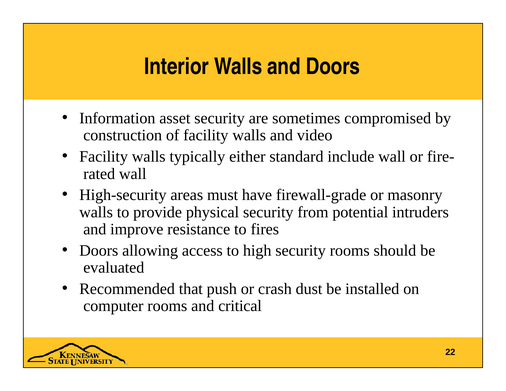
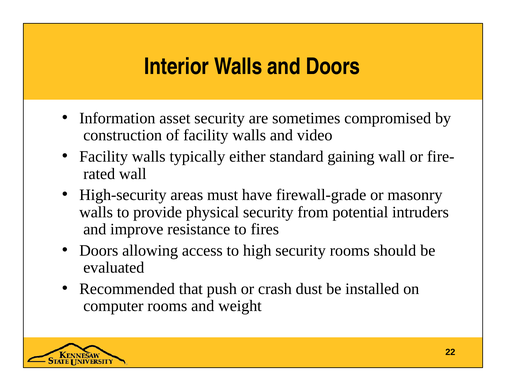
include: include -> gaining
critical: critical -> weight
